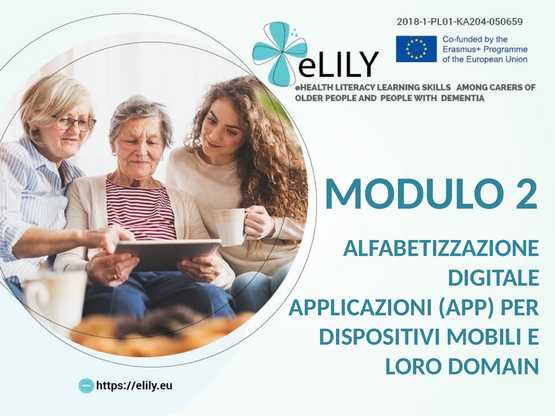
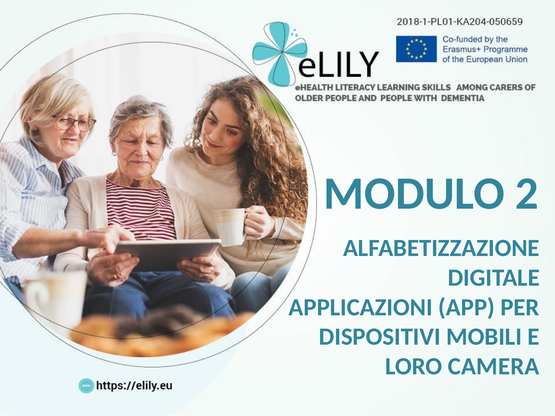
DOMAIN: DOMAIN -> CAMERA
